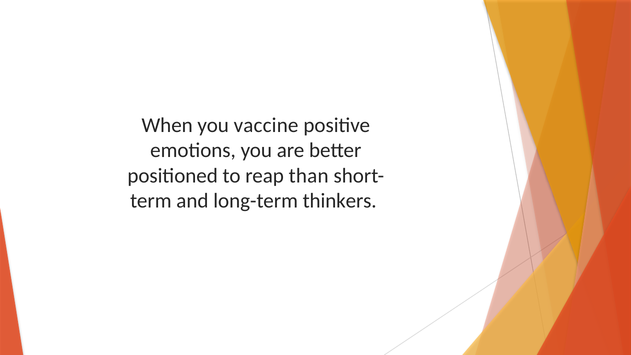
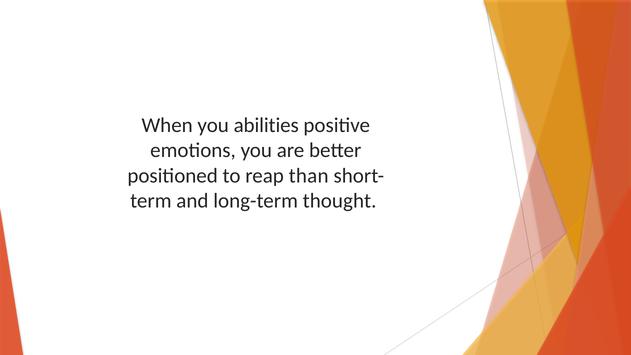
vaccine: vaccine -> abilities
thinkers: thinkers -> thought
